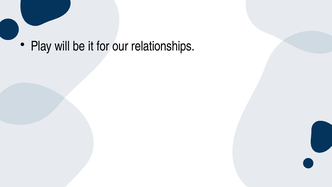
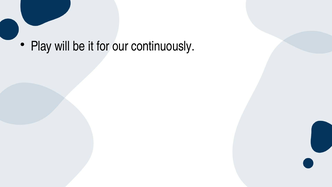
relationships: relationships -> continuously
